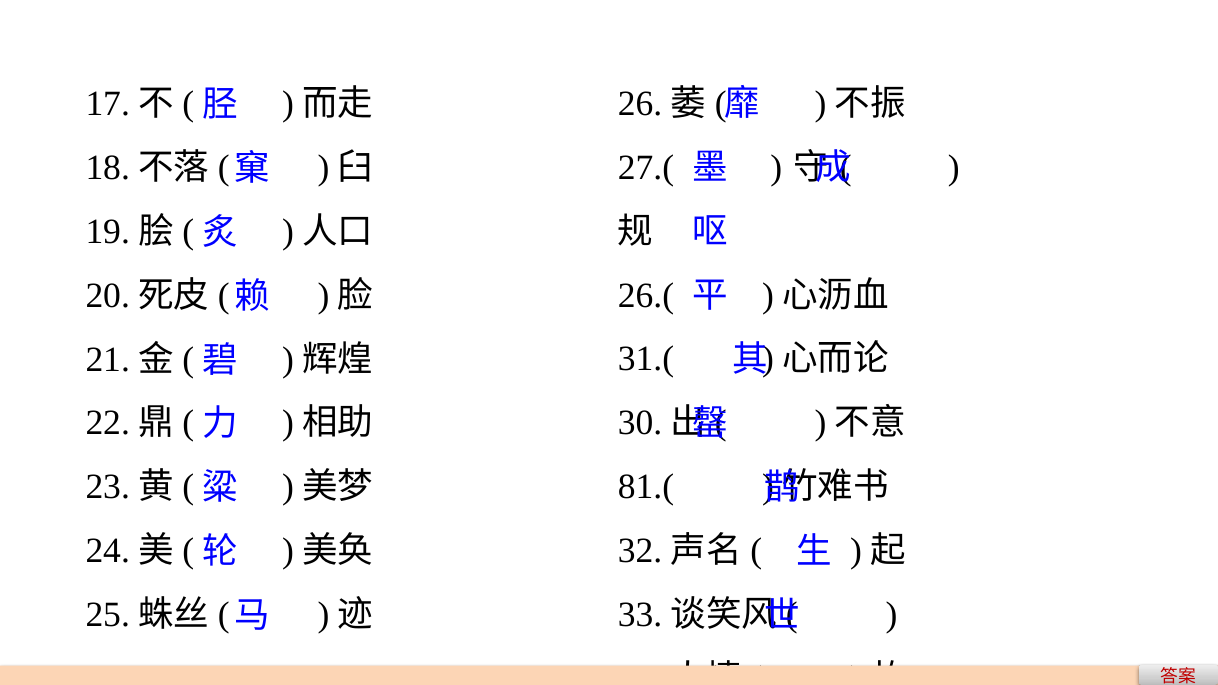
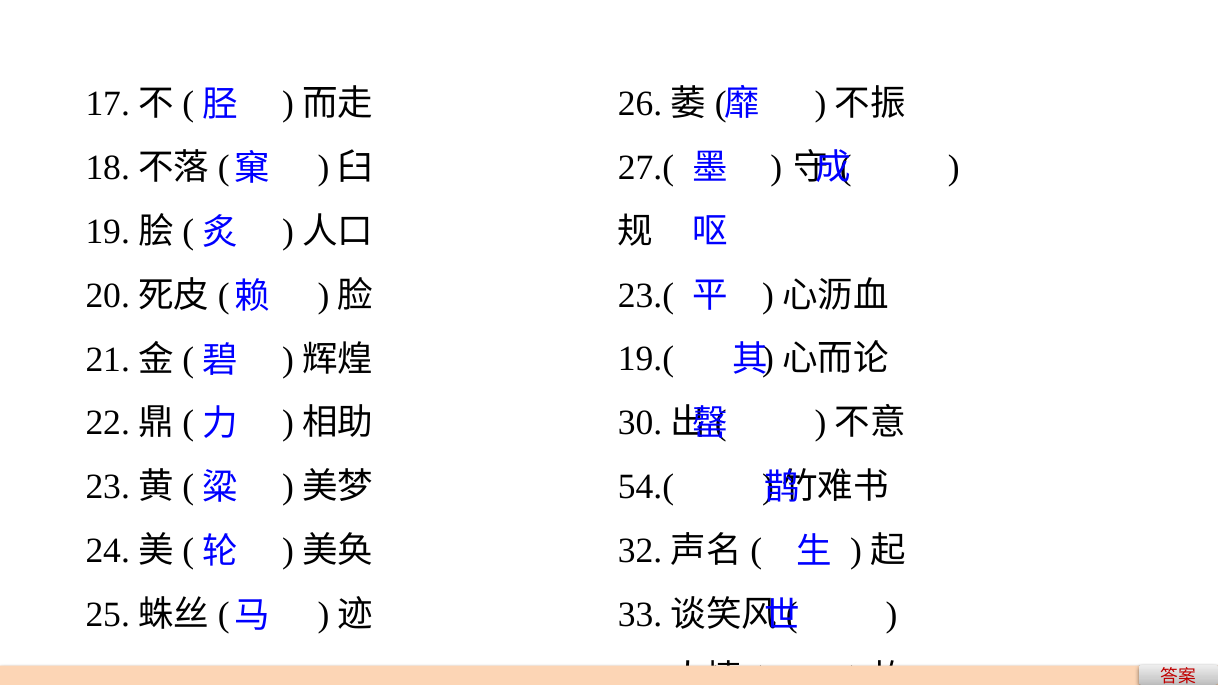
26.(: 26.( -> 23.(
31.(: 31.( -> 19.(
81.(: 81.( -> 54.(
